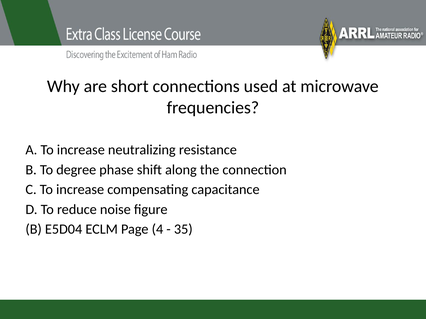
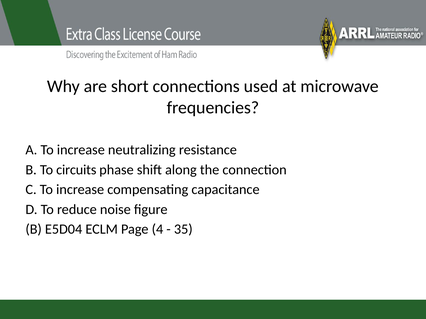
degree: degree -> circuits
